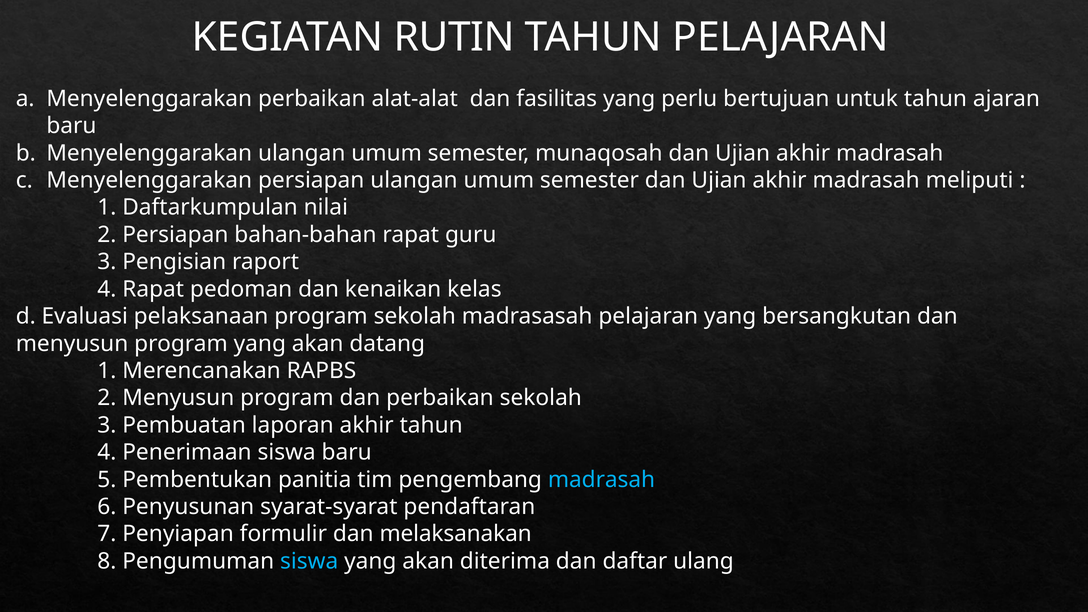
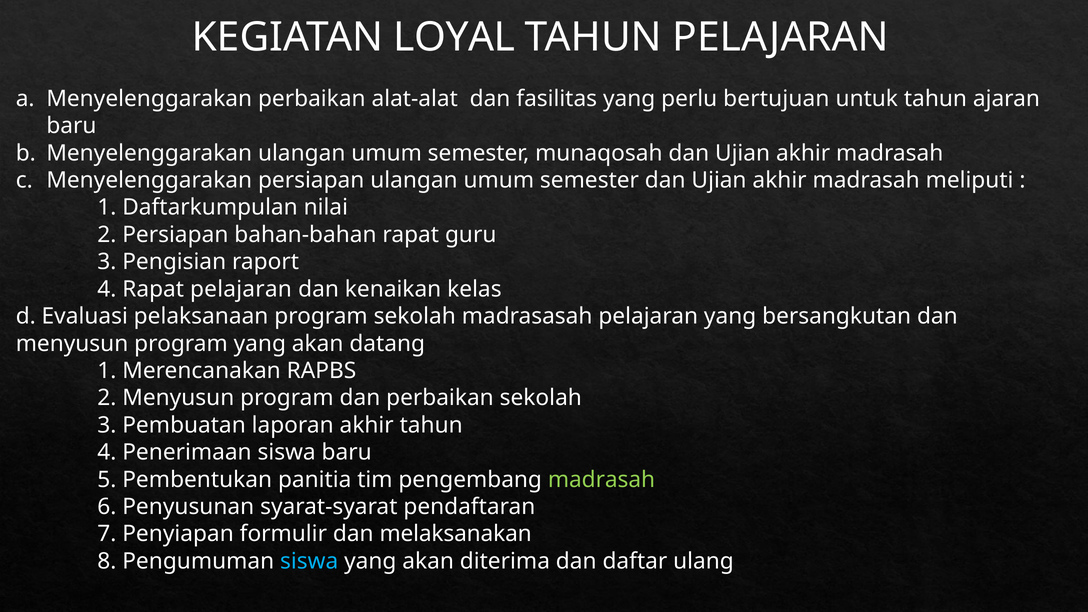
RUTIN: RUTIN -> LOYAL
Rapat pedoman: pedoman -> pelajaran
madrasah at (602, 480) colour: light blue -> light green
